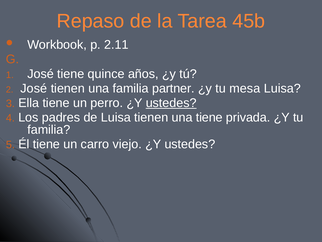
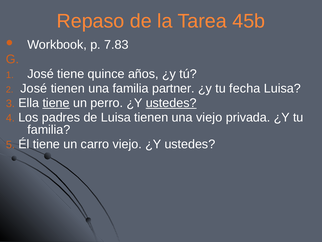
2.11: 2.11 -> 7.83
mesa: mesa -> fecha
tiene at (56, 103) underline: none -> present
una tiene: tiene -> viejo
